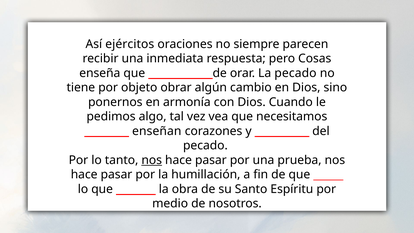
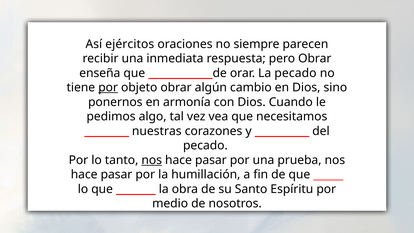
pero Cosas: Cosas -> Obrar
por at (108, 88) underline: none -> present
enseñan: enseñan -> nuestras
